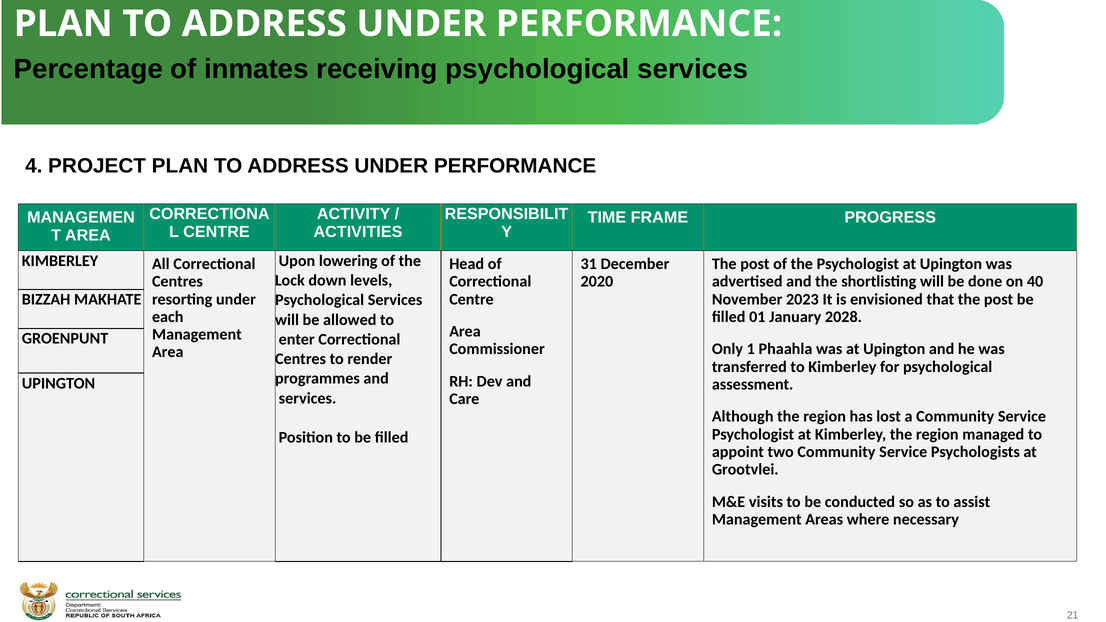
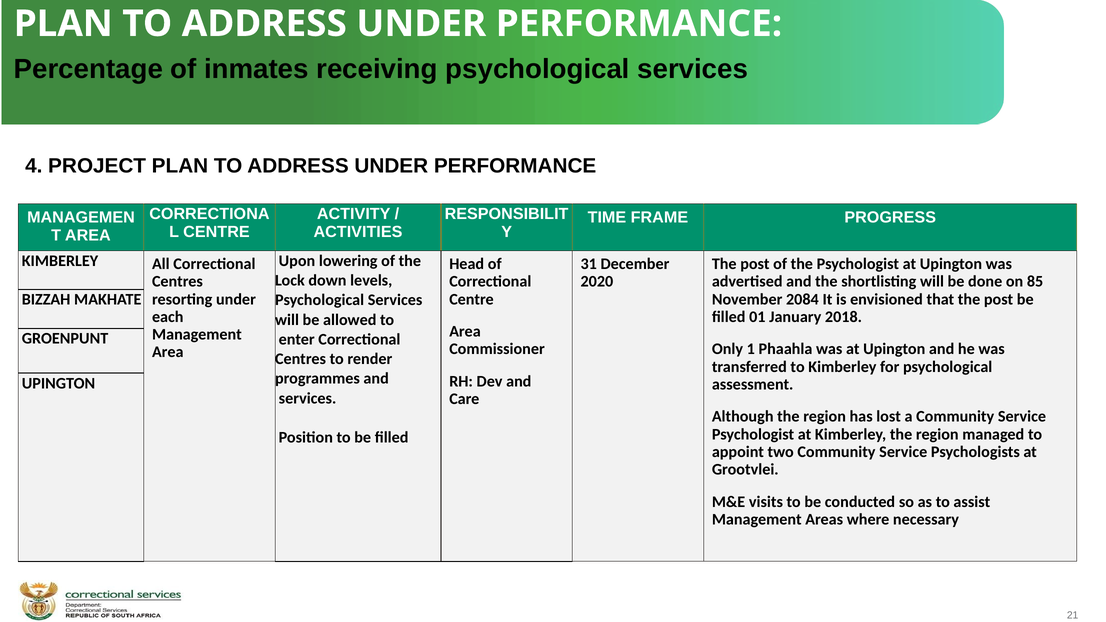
40: 40 -> 85
2023: 2023 -> 2084
2028: 2028 -> 2018
